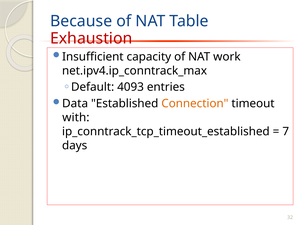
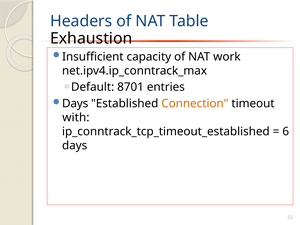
Because: Because -> Headers
Exhaustion colour: red -> black
4093: 4093 -> 8701
Data at (75, 104): Data -> Days
7: 7 -> 6
